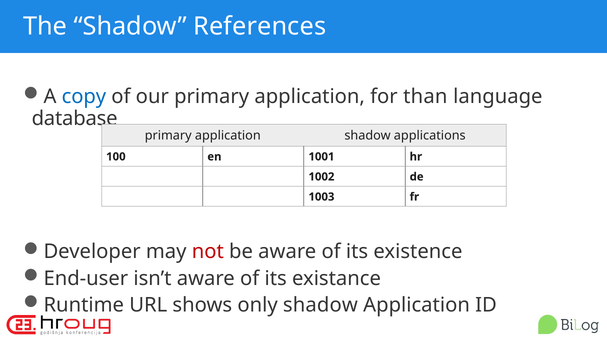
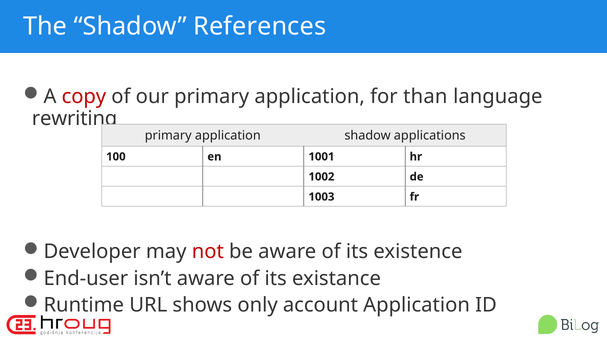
copy colour: blue -> red
database: database -> rewriting
only shadow: shadow -> account
